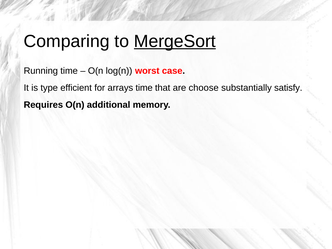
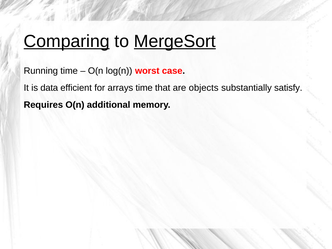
Comparing underline: none -> present
type: type -> data
choose: choose -> objects
